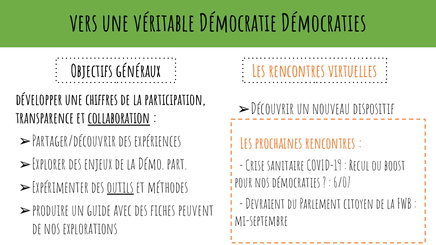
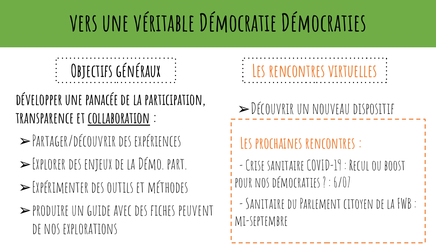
chiffres: chiffres -> panacée
outils underline: present -> none
Devraient at (265, 204): Devraient -> Sanitaire
